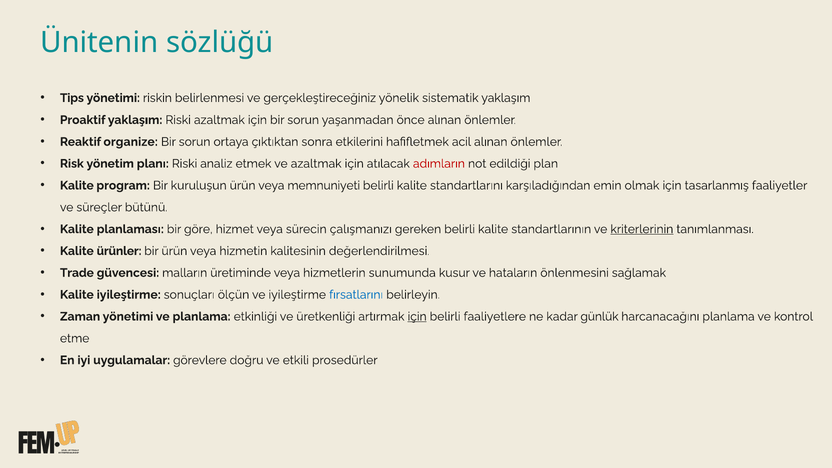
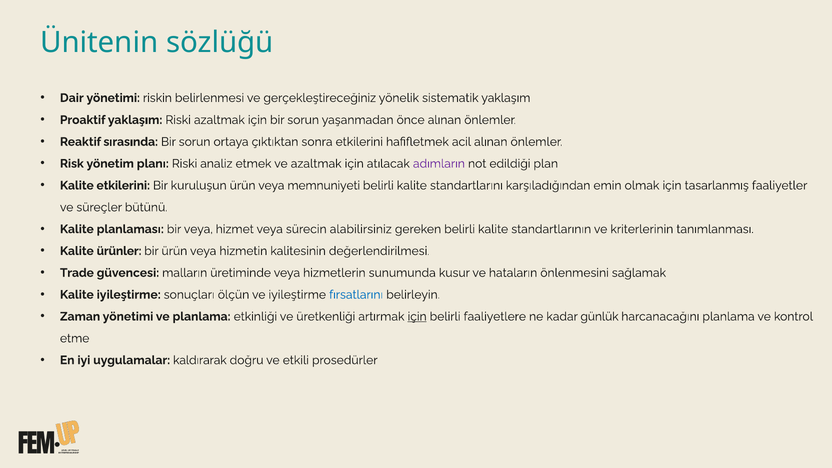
Tips: Tips -> Dair
organize: organize -> sırasında
adımların colour: red -> purple
Kalite program: program -> etkilerini
bir göre: göre -> veya
çalışmanızı: çalışmanızı -> alabilirsiniz
kriterlerinin underline: present -> none
görevlere: görevlere -> kaldırarak
